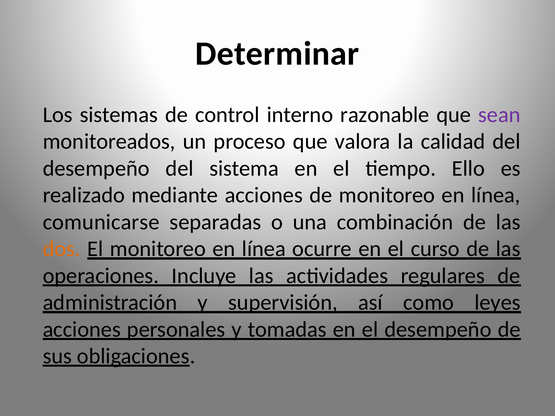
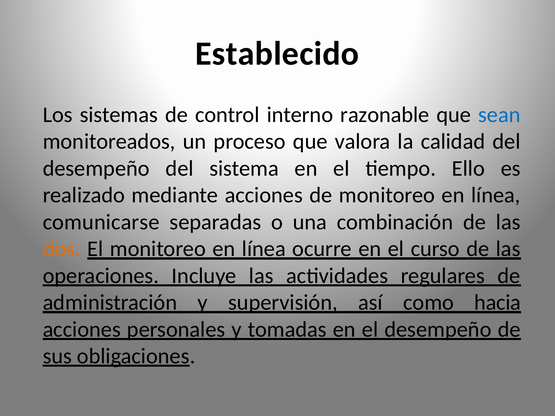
Determinar: Determinar -> Establecido
sean colour: purple -> blue
leyes: leyes -> hacia
